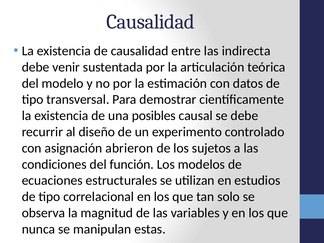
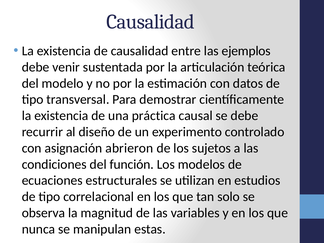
indirecta: indirecta -> ejemplos
posibles: posibles -> práctica
